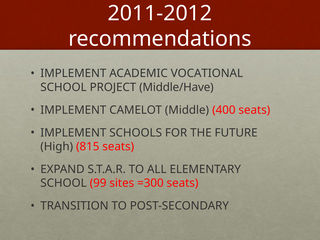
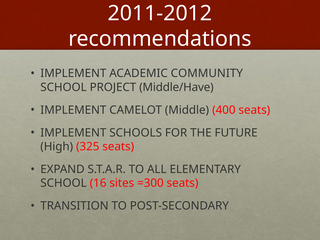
VOCATIONAL: VOCATIONAL -> COMMUNITY
815: 815 -> 325
99: 99 -> 16
